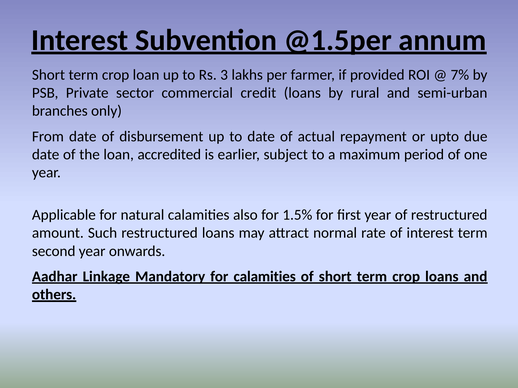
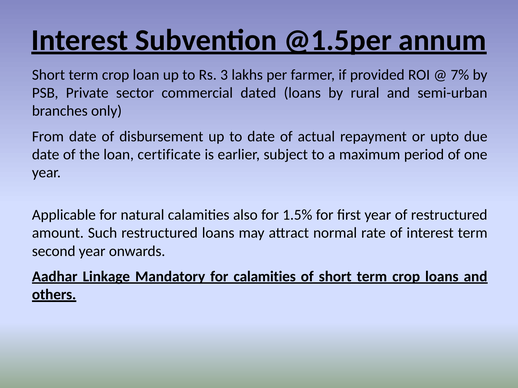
credit: credit -> dated
accredited: accredited -> certificate
